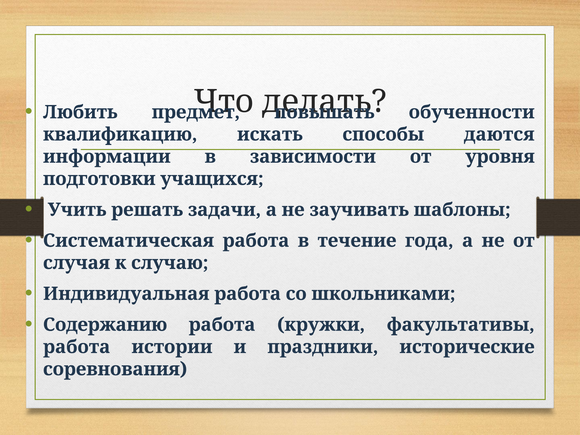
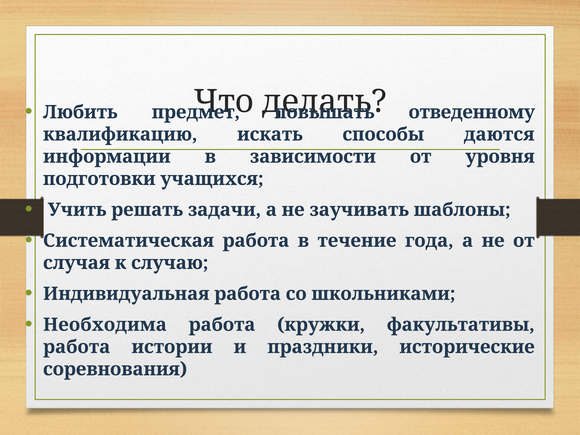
обученности: обученности -> отведенному
Содержанию: Содержанию -> Необходима
